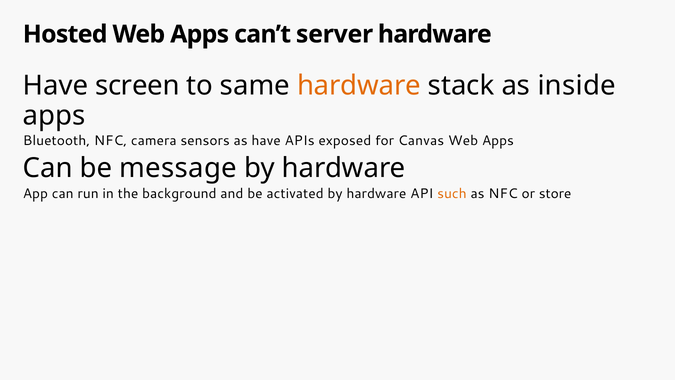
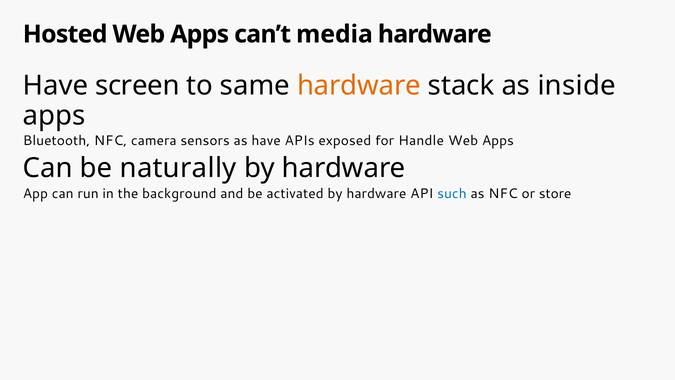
server: server -> media
Canvas: Canvas -> Handle
message: message -> naturally
such colour: orange -> blue
